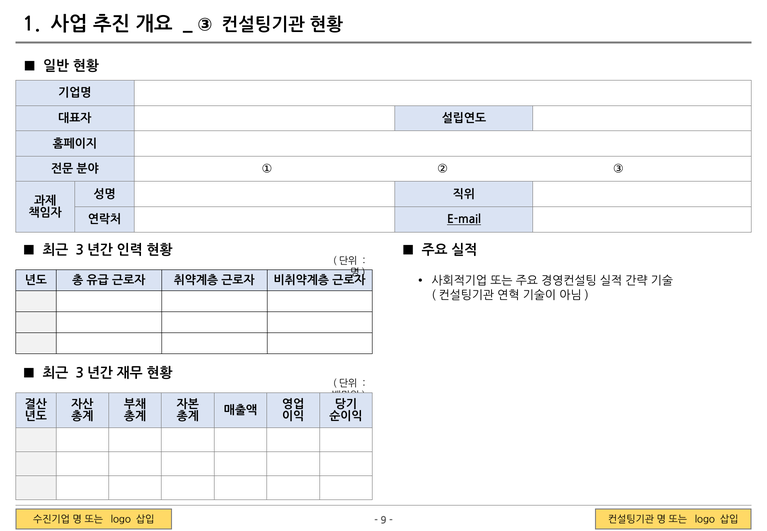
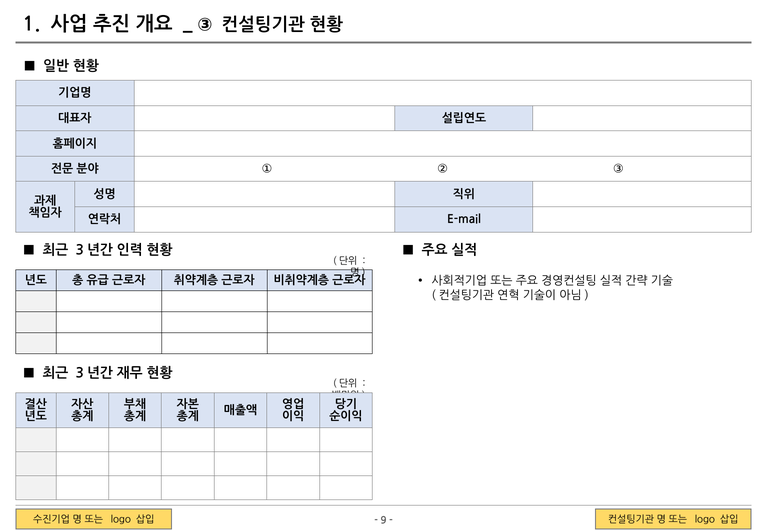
E-mail underline: present -> none
